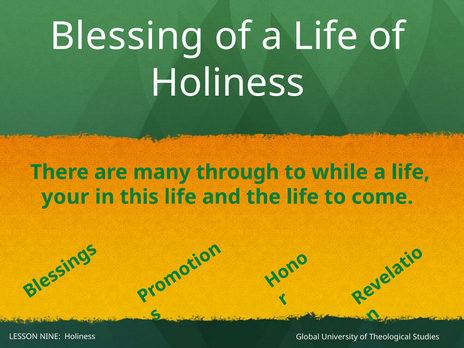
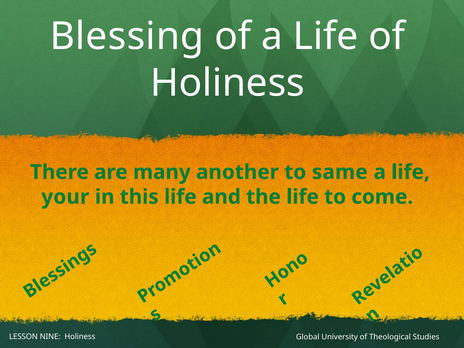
through: through -> another
while: while -> same
